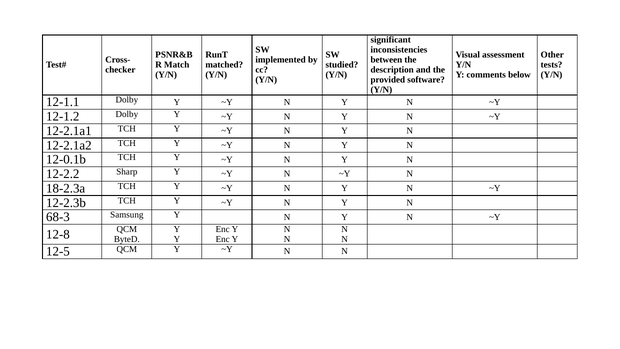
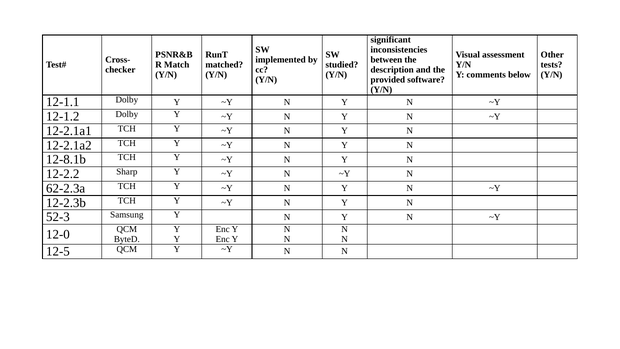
12-0.1b: 12-0.1b -> 12-8.1b
18-2.3a: 18-2.3a -> 62-2.3a
68-3: 68-3 -> 52-3
12-8: 12-8 -> 12-0
